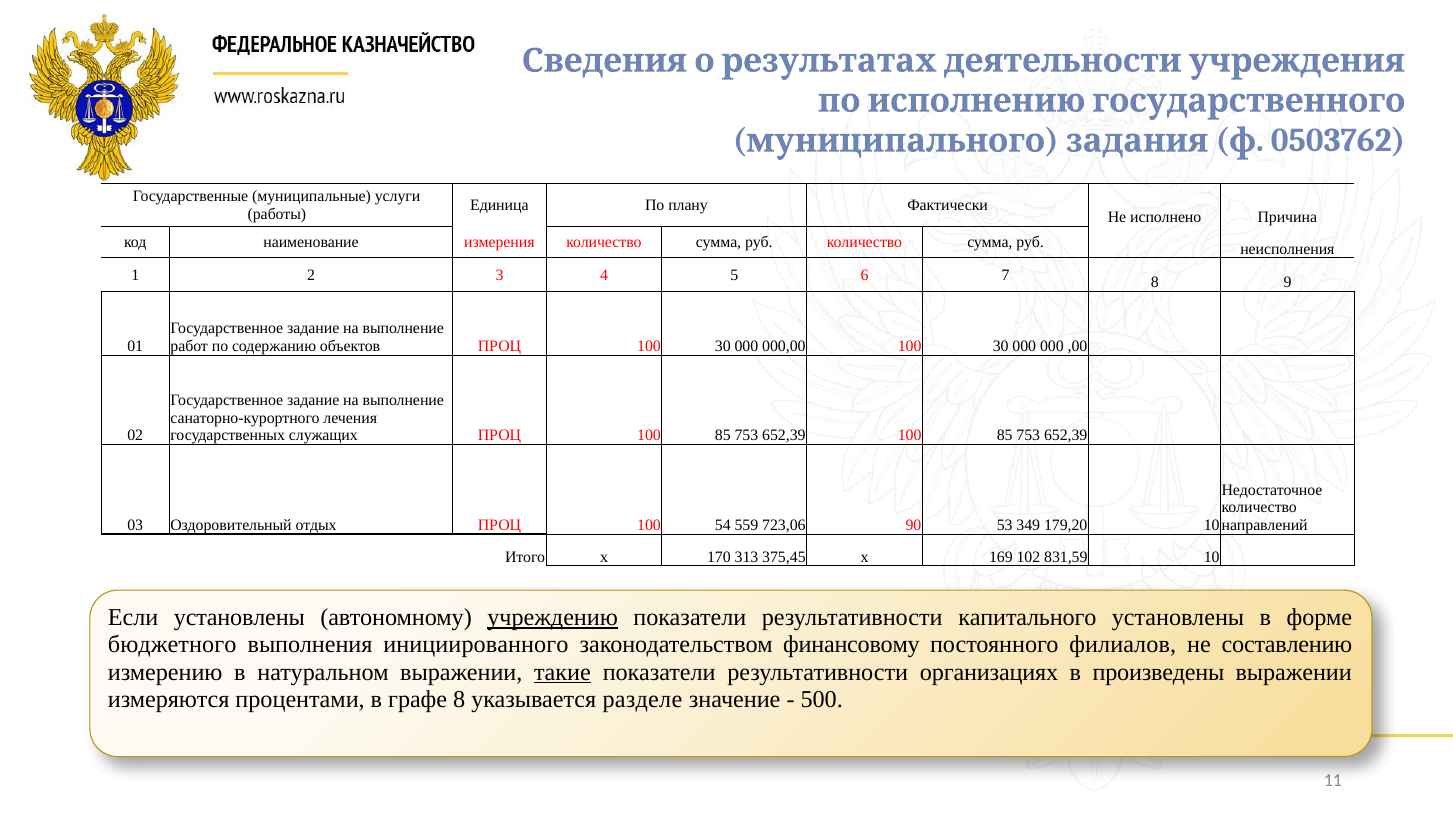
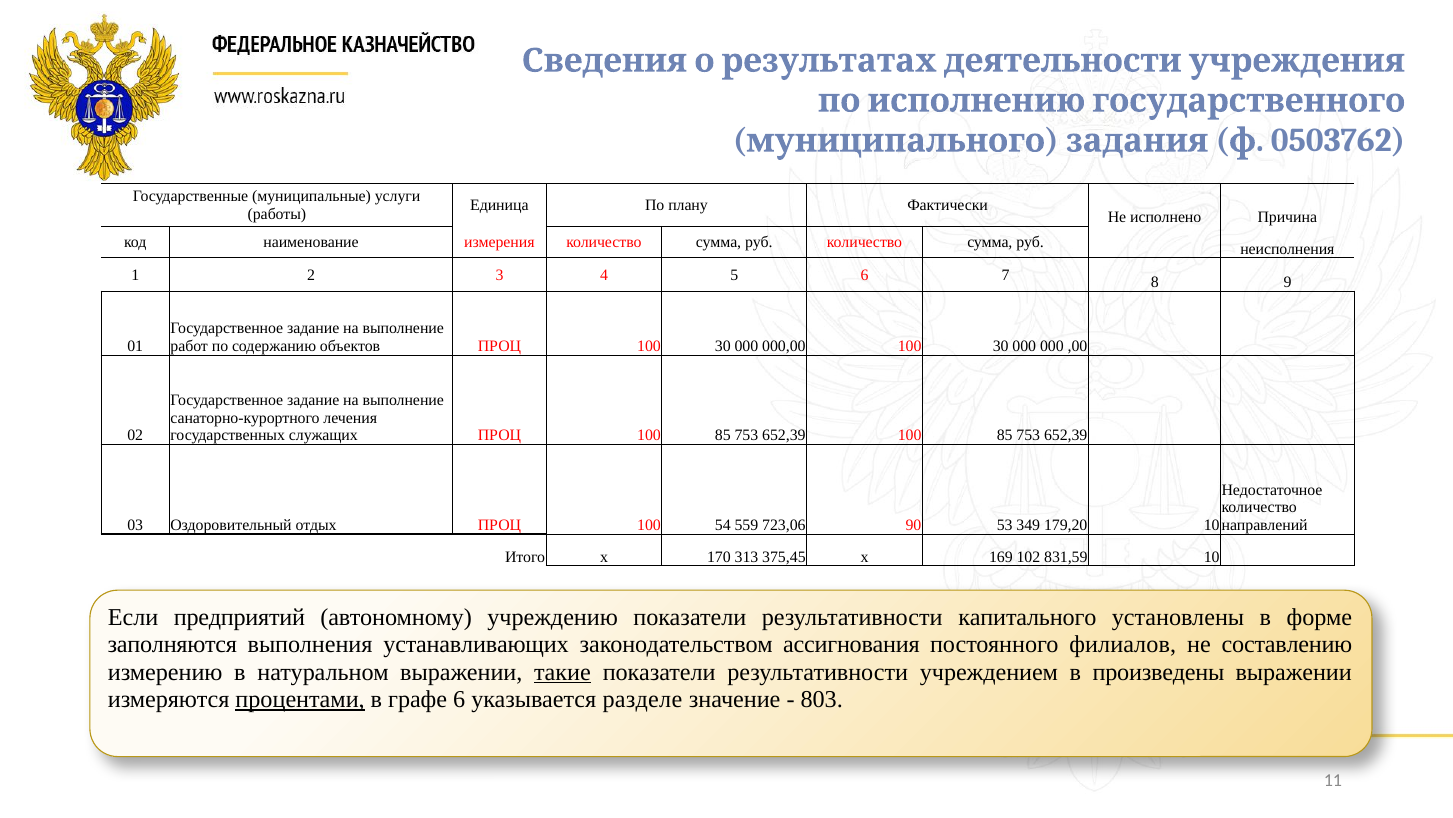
Если установлены: установлены -> предприятий
учреждению underline: present -> none
бюджетного: бюджетного -> заполняются
инициированного: инициированного -> устанавливающих
финансовому: финансовому -> ассигнования
организациях: организациях -> учреждением
процентами underline: none -> present
графе 8: 8 -> 6
500: 500 -> 803
